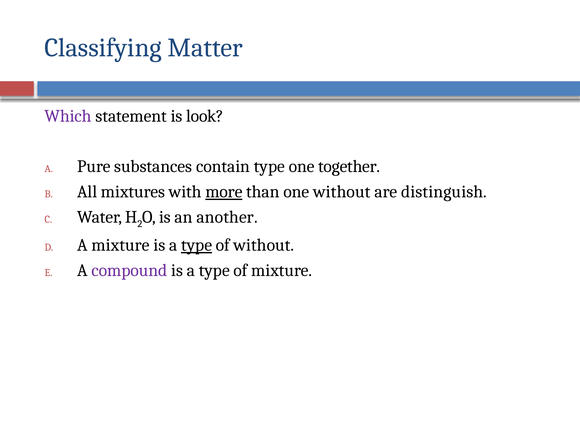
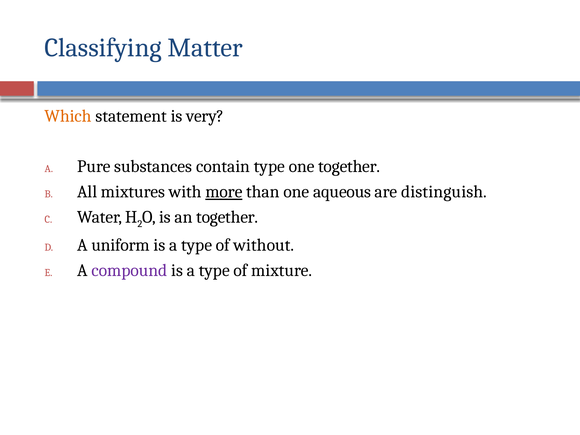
Which colour: purple -> orange
look: look -> very
one without: without -> aqueous
an another: another -> together
A mixture: mixture -> uniform
type at (197, 245) underline: present -> none
